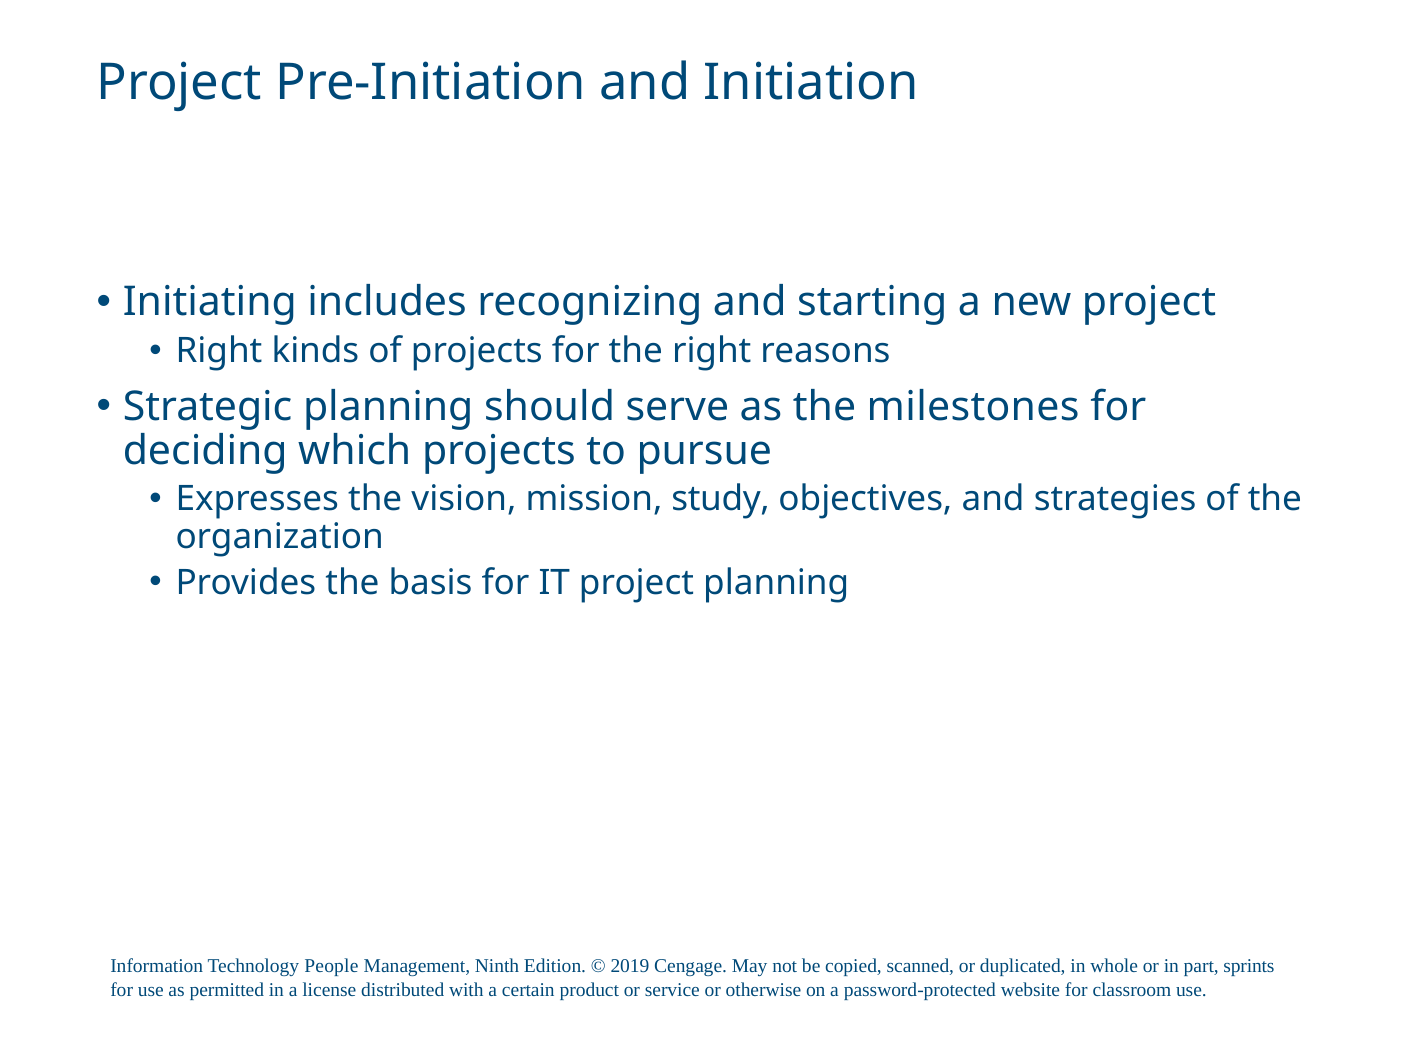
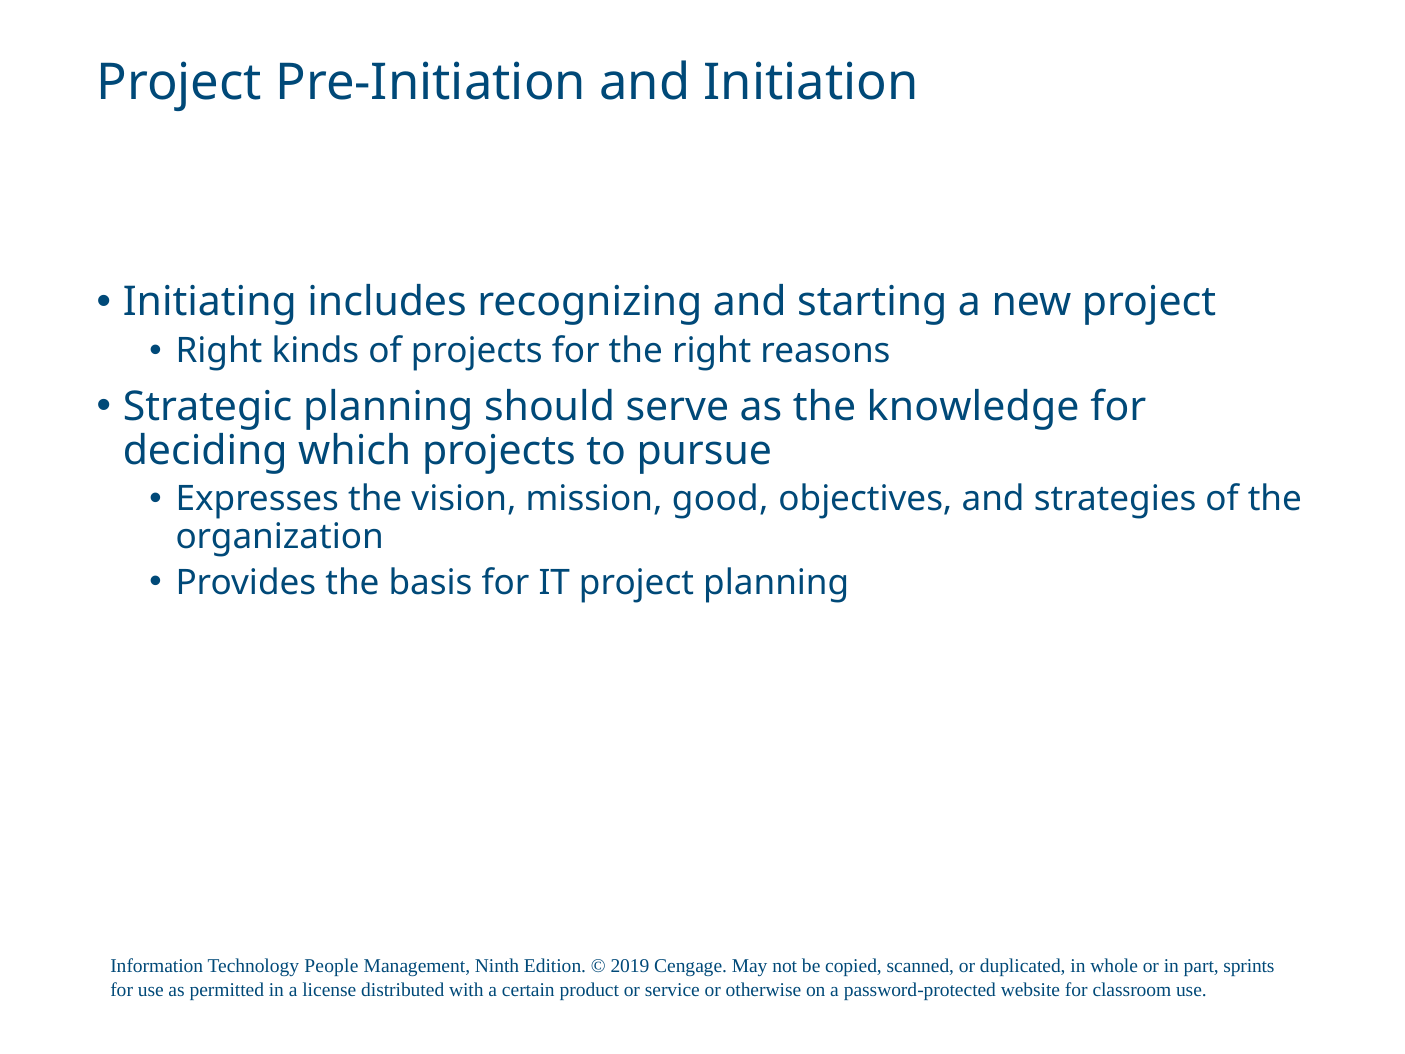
milestones: milestones -> knowledge
study: study -> good
